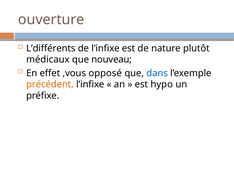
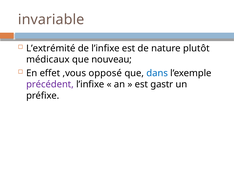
ouverture: ouverture -> invariable
L’différents: L’différents -> L’extrémité
précédent colour: orange -> purple
hypo: hypo -> gastr
